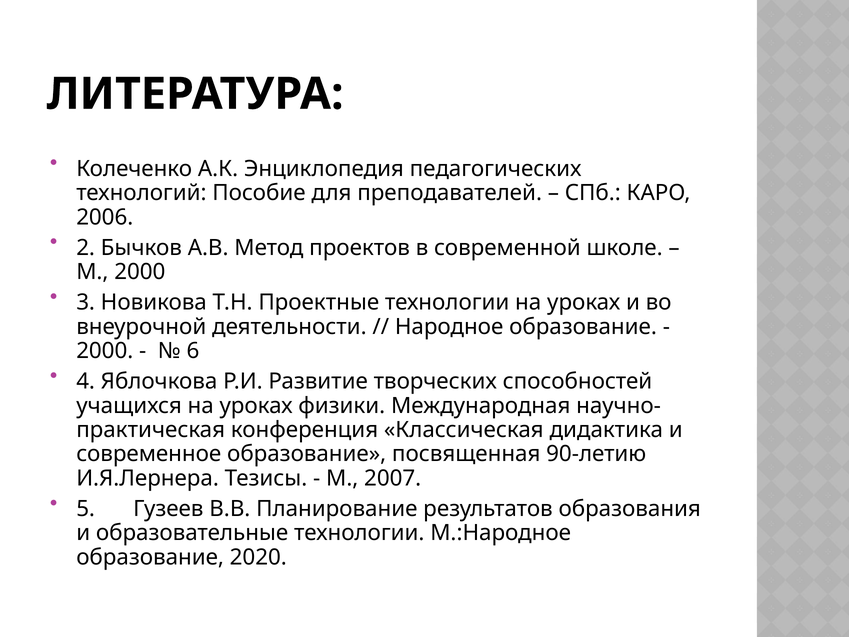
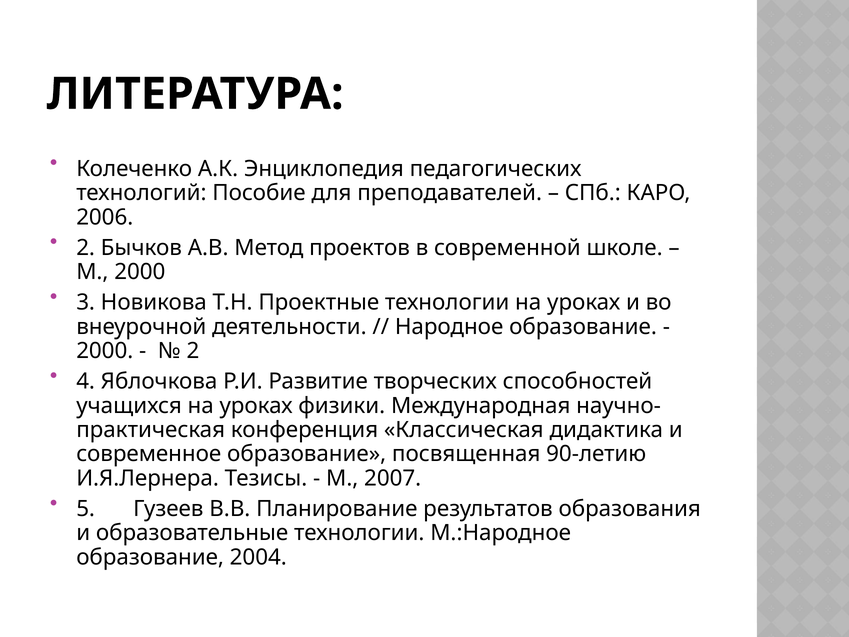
6 at (193, 351): 6 -> 2
2020: 2020 -> 2004
